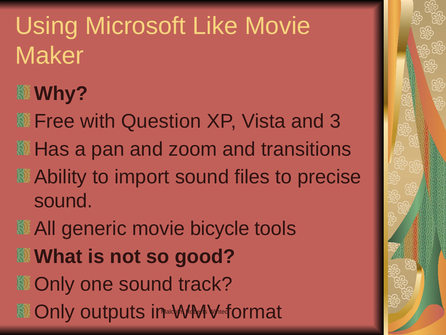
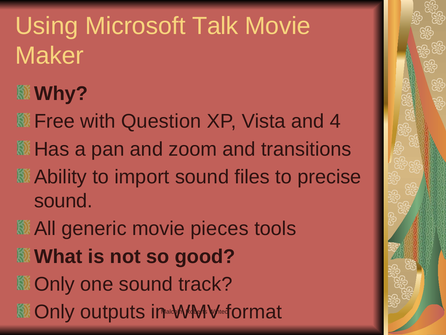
Like: Like -> Talk
3: 3 -> 4
bicycle: bicycle -> pieces
